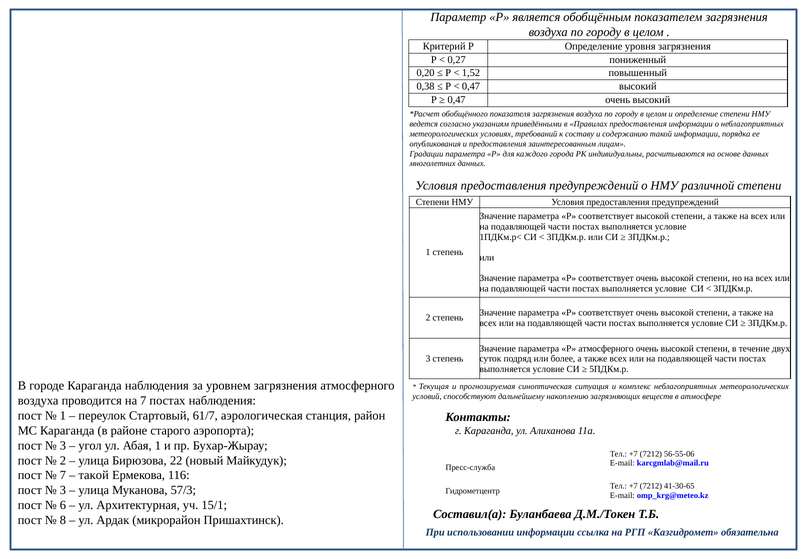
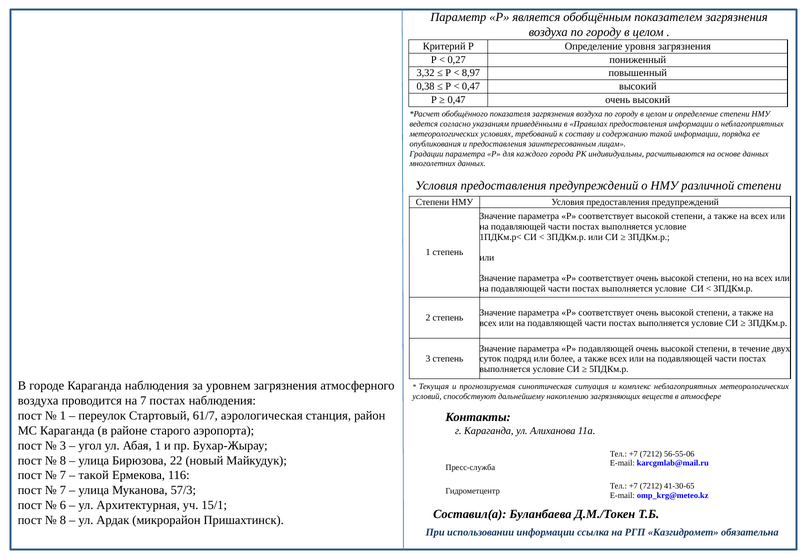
0,20: 0,20 -> 3,32
1,52: 1,52 -> 8,97
Р атмосферного: атмосферного -> подавляющей
2 at (63, 460): 2 -> 8
3 at (63, 490): 3 -> 7
